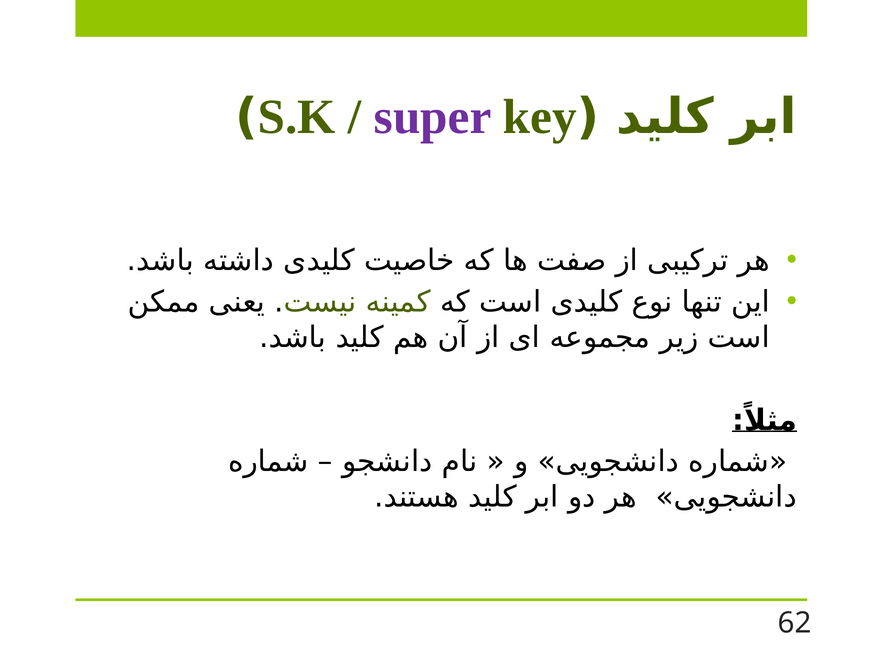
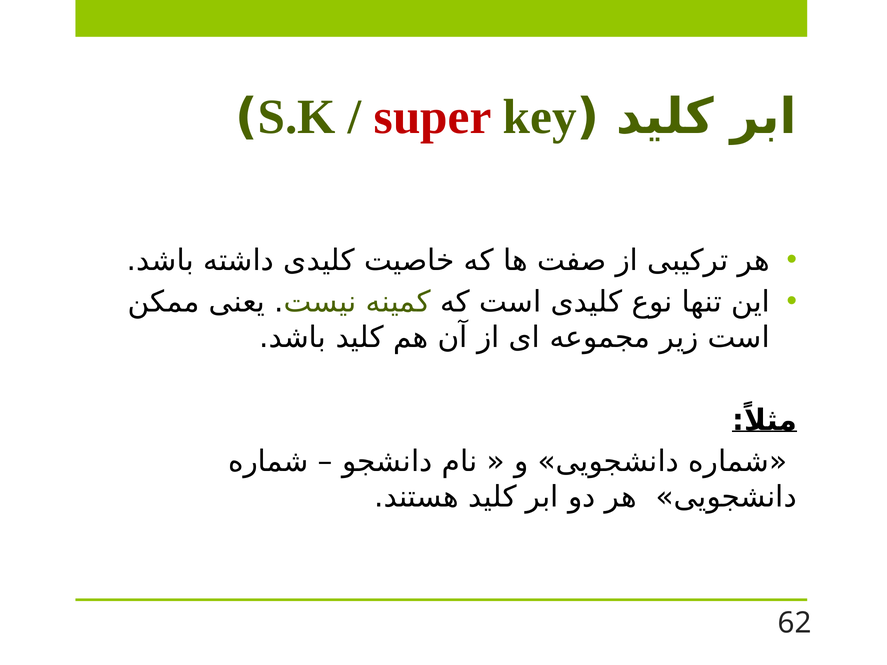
super colour: purple -> red
